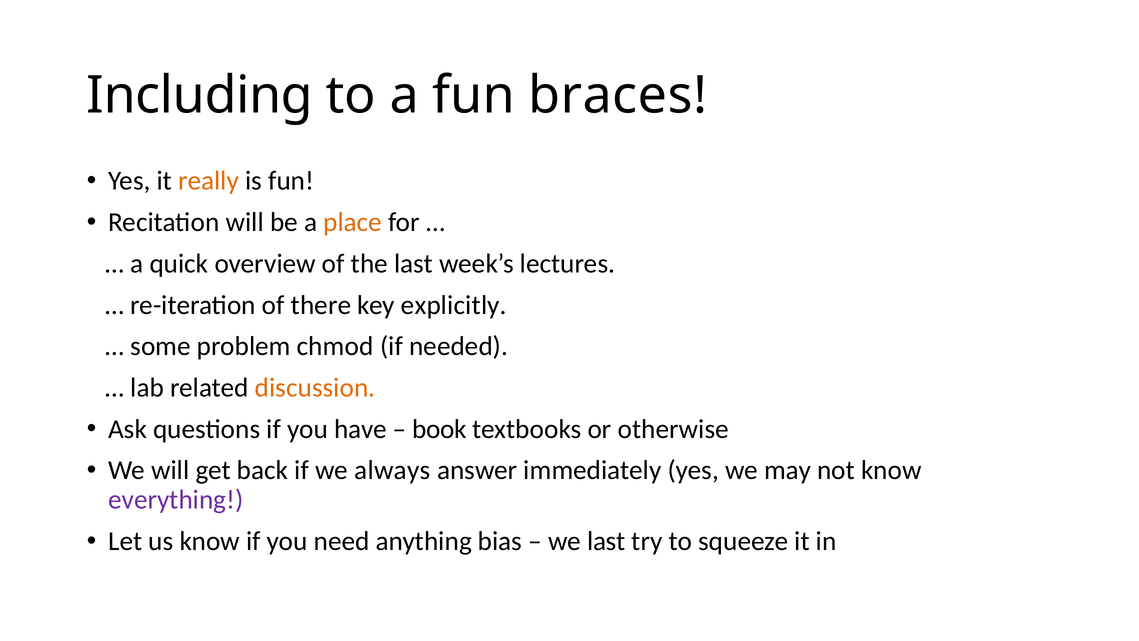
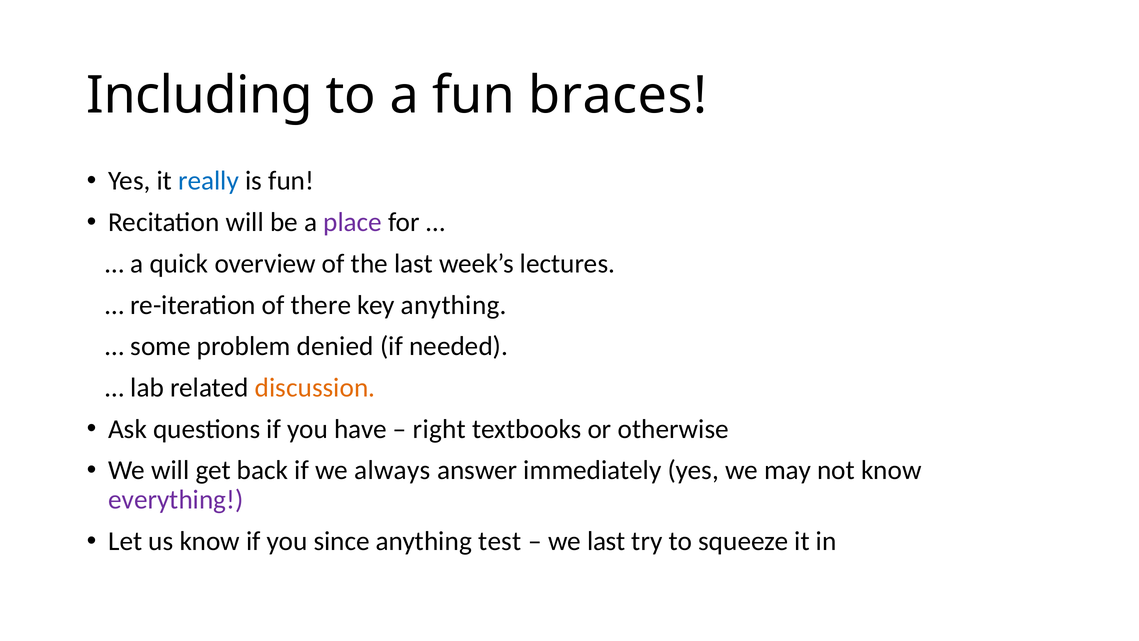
really colour: orange -> blue
place colour: orange -> purple
key explicitly: explicitly -> anything
chmod: chmod -> denied
book: book -> right
need: need -> since
bias: bias -> test
